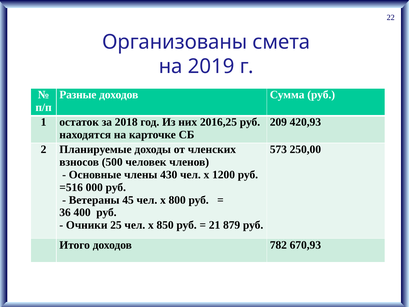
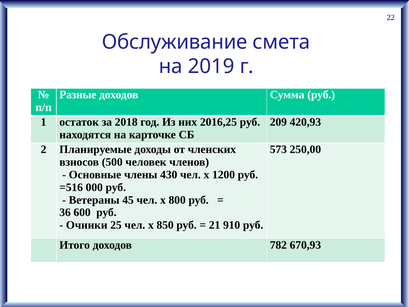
Организованы: Организованы -> Обслуживание
400: 400 -> 600
879: 879 -> 910
